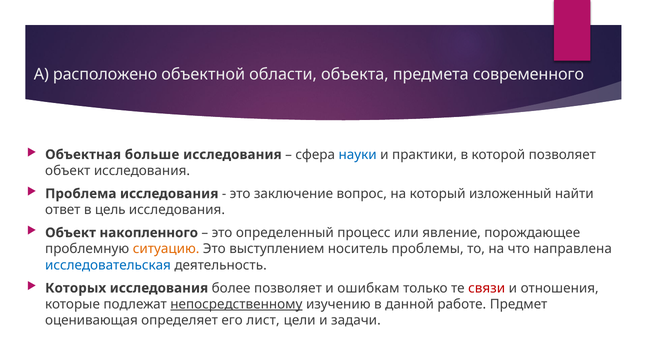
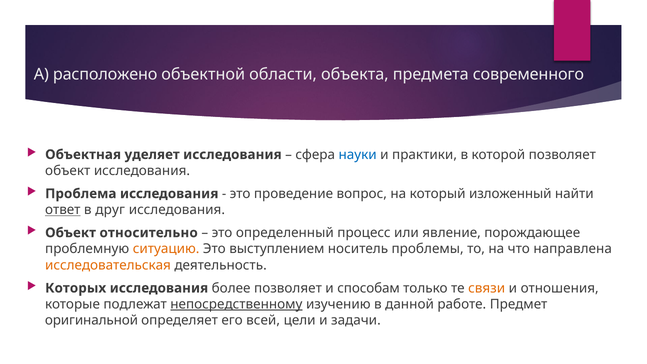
больше: больше -> уделяет
заключение: заключение -> проведение
ответ underline: none -> present
цель: цель -> друг
накопленного: накопленного -> относительно
исследовательская colour: blue -> orange
ошибкам: ошибкам -> способам
связи colour: red -> orange
оценивающая: оценивающая -> оригинальной
лист: лист -> всей
